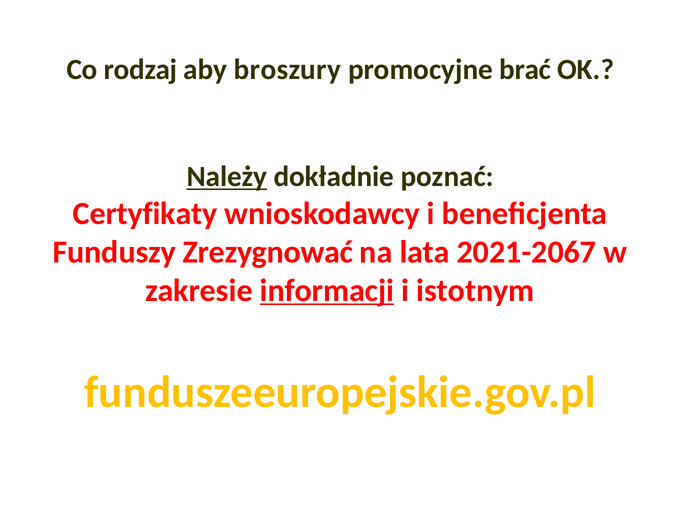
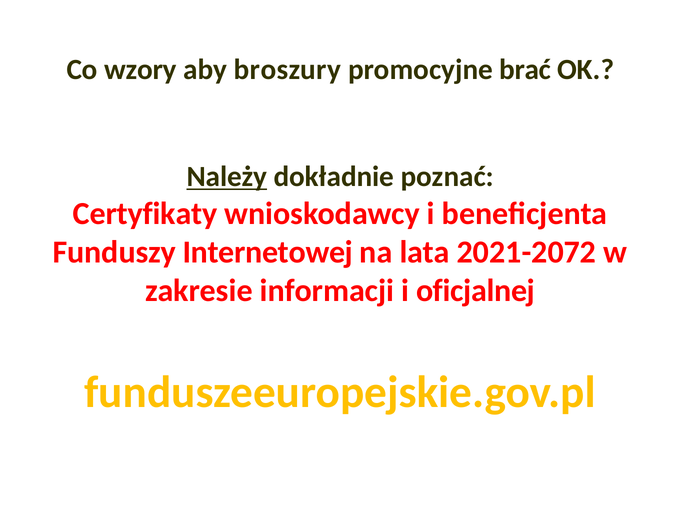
rodzaj: rodzaj -> wzory
Zrezygnować: Zrezygnować -> Internetowej
2021-2067: 2021-2067 -> 2021-2072
informacji underline: present -> none
istotnym: istotnym -> oficjalnej
